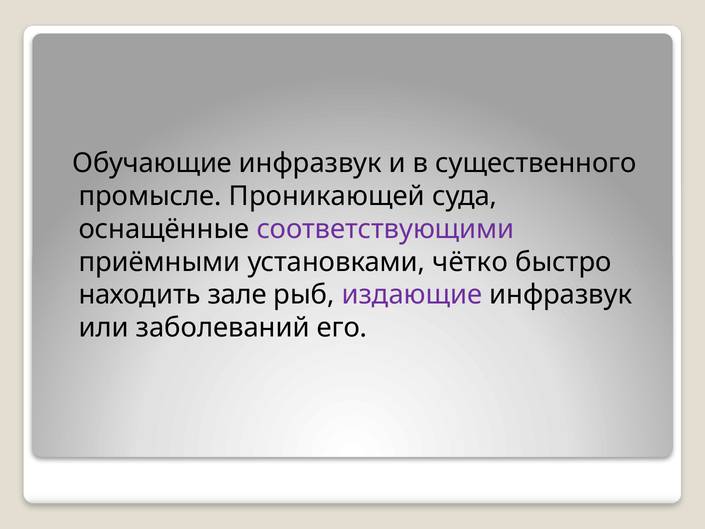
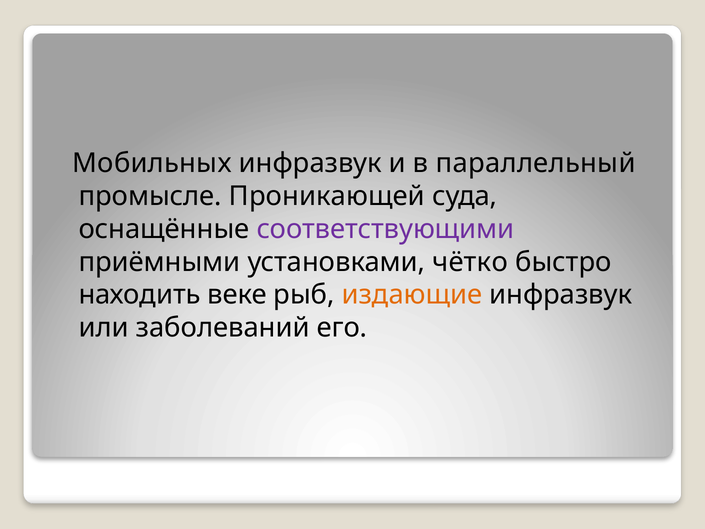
Обучающие: Обучающие -> Мобильных
существенного: существенного -> параллельный
зале: зале -> веке
издающие colour: purple -> orange
